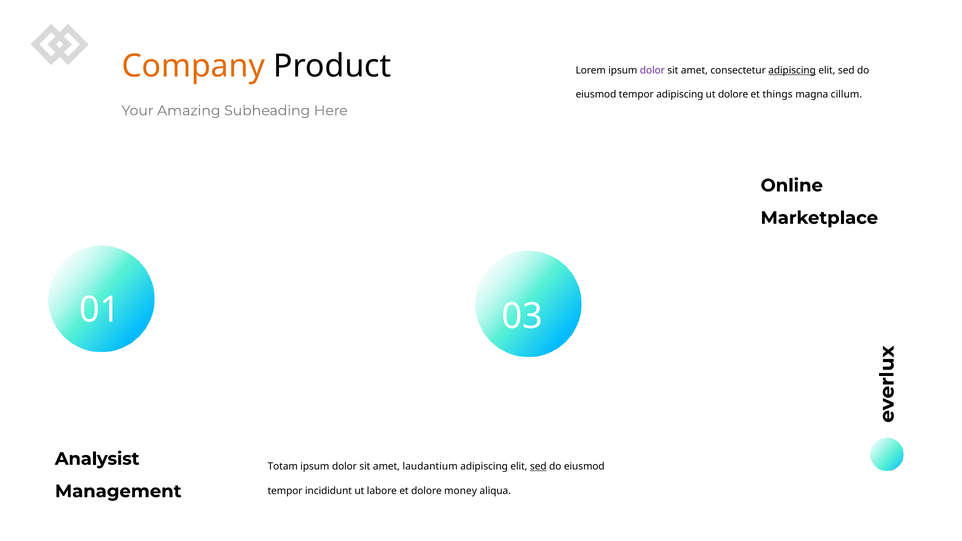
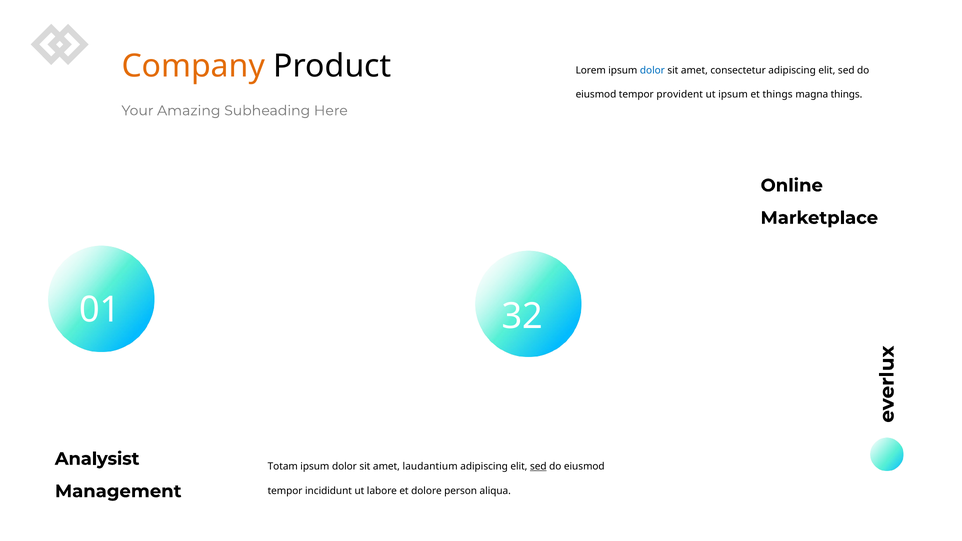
dolor at (652, 70) colour: purple -> blue
adipiscing at (792, 70) underline: present -> none
tempor adipiscing: adipiscing -> provident
ut dolore: dolore -> ipsum
magna cillum: cillum -> things
03: 03 -> 32
money: money -> person
